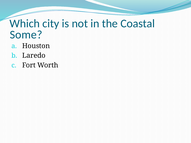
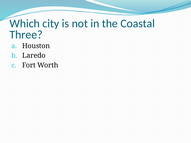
Some: Some -> Three
